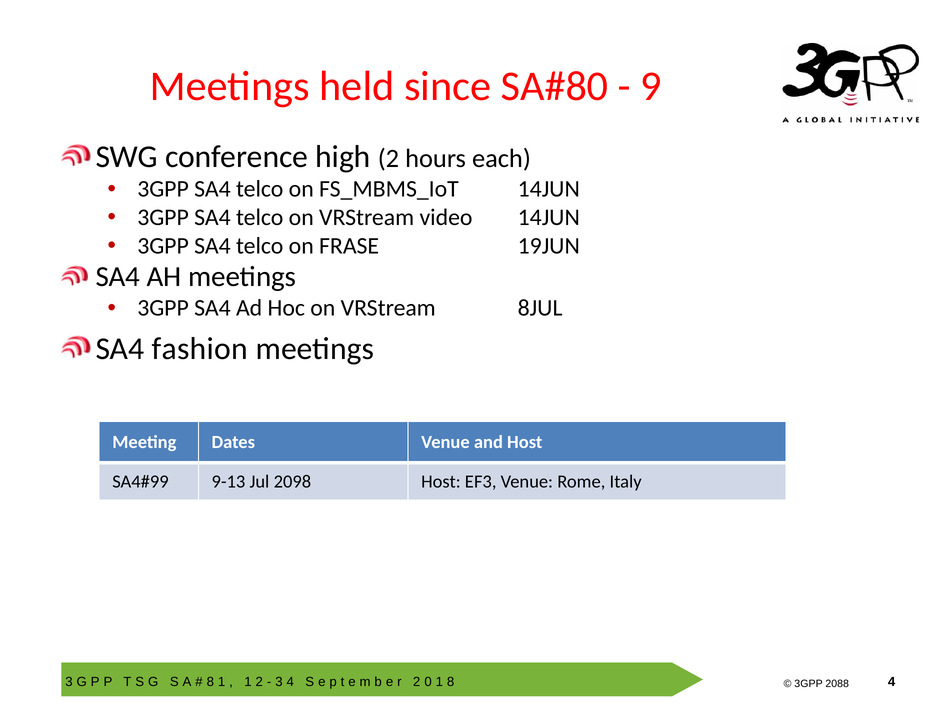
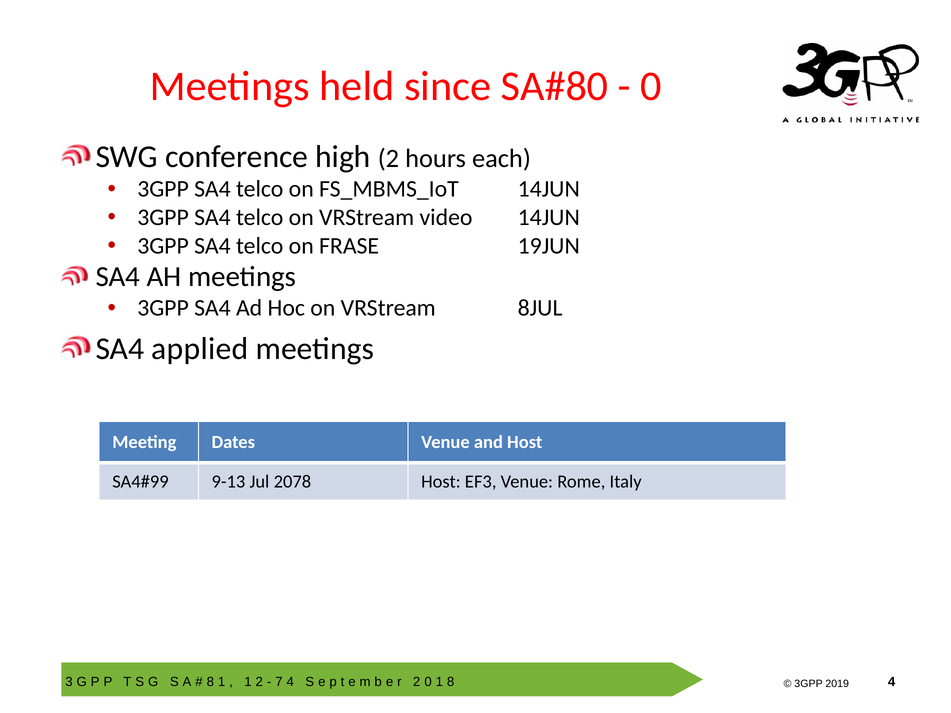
9 at (651, 86): 9 -> 0
fashion: fashion -> applied
2098: 2098 -> 2078
3 at (279, 682): 3 -> 7
2088: 2088 -> 2019
